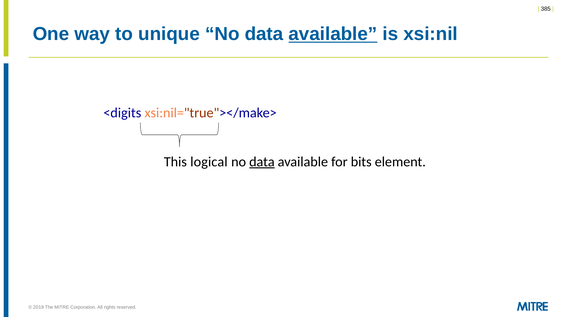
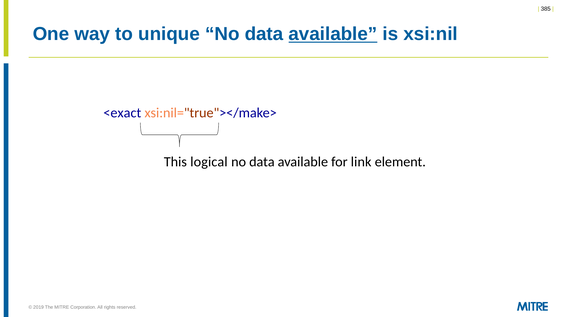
<digits: <digits -> <exact
data at (262, 162) underline: present -> none
bits: bits -> link
